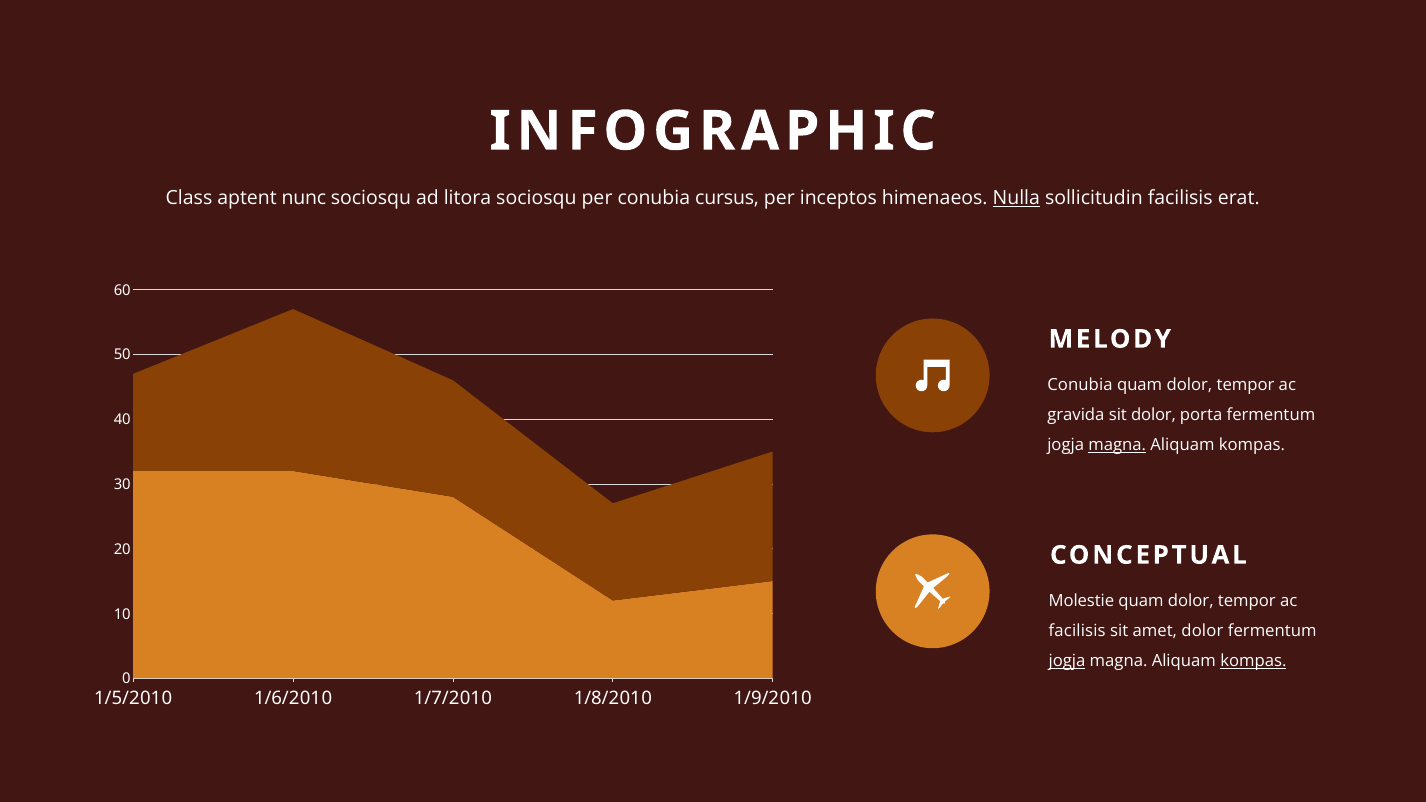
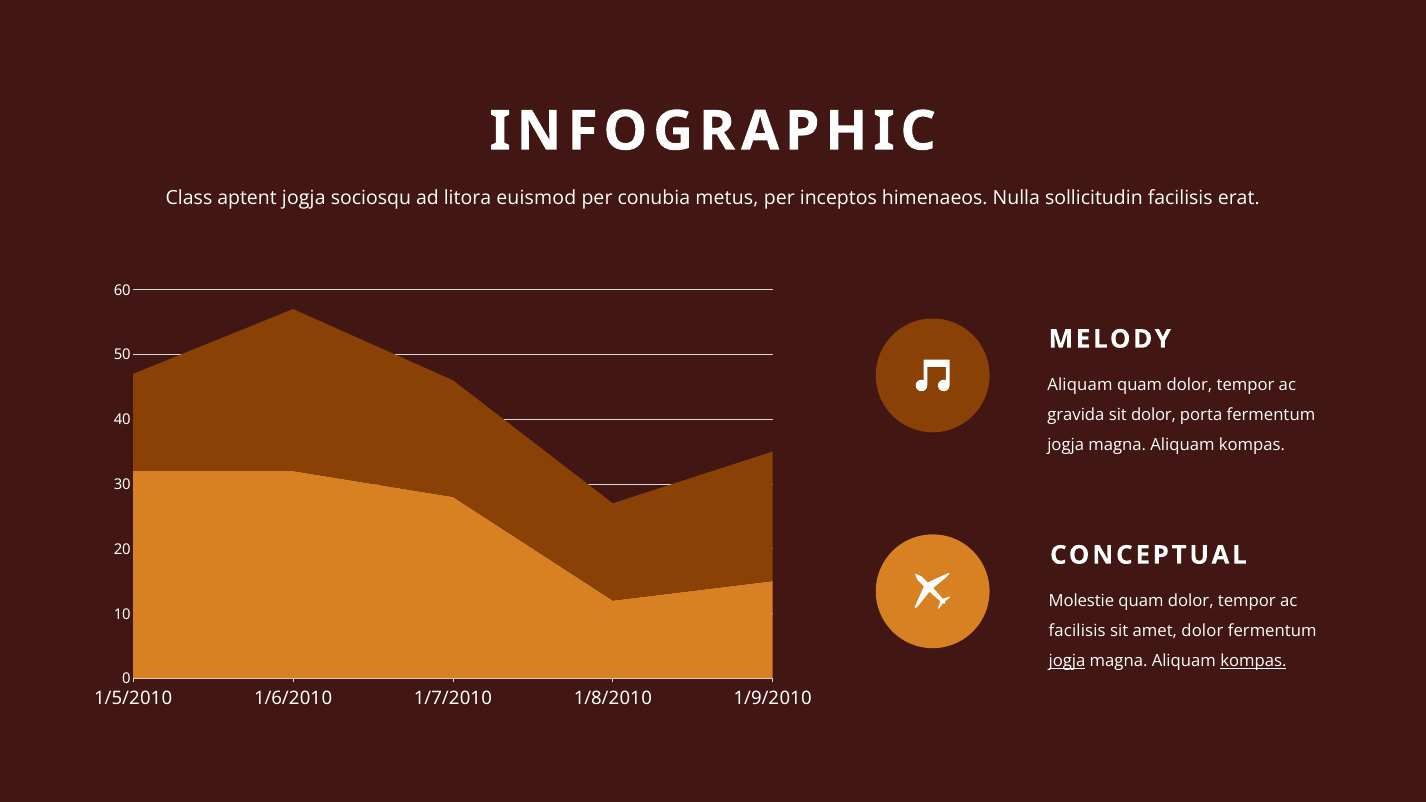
aptent nunc: nunc -> jogja
litora sociosqu: sociosqu -> euismod
cursus: cursus -> metus
Nulla underline: present -> none
Conubia at (1080, 385): Conubia -> Aliquam
magna at (1117, 446) underline: present -> none
